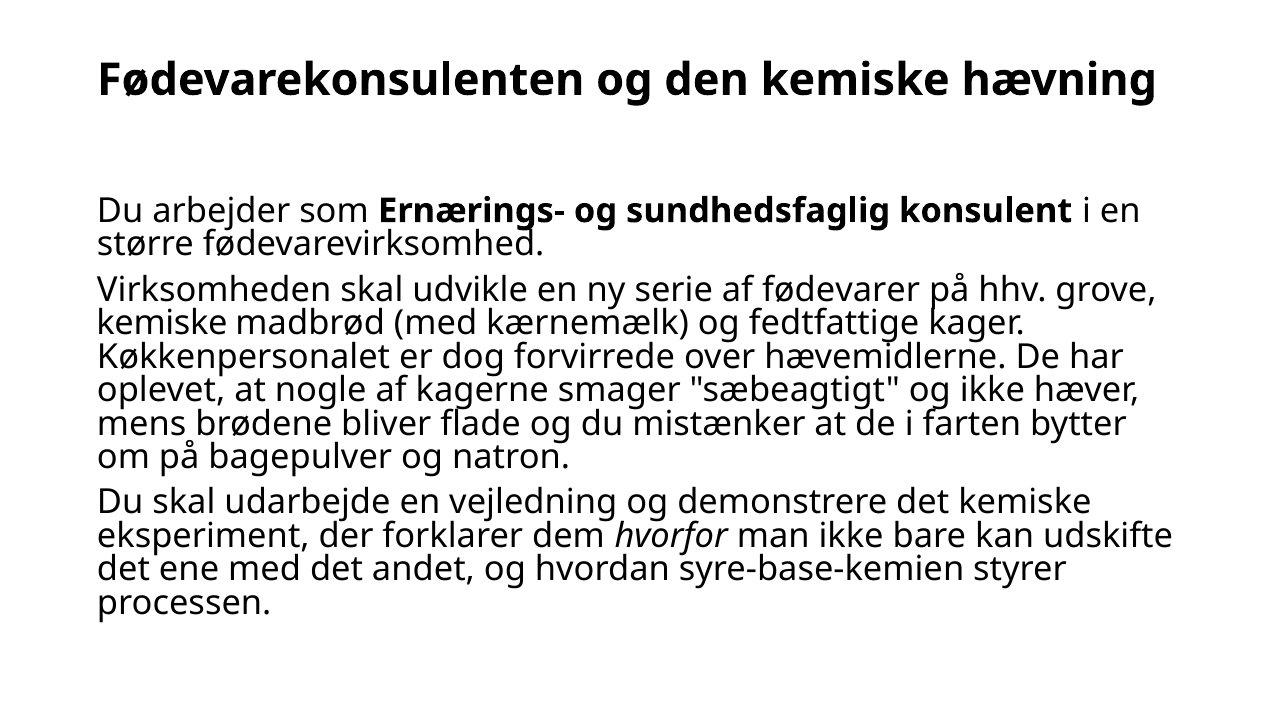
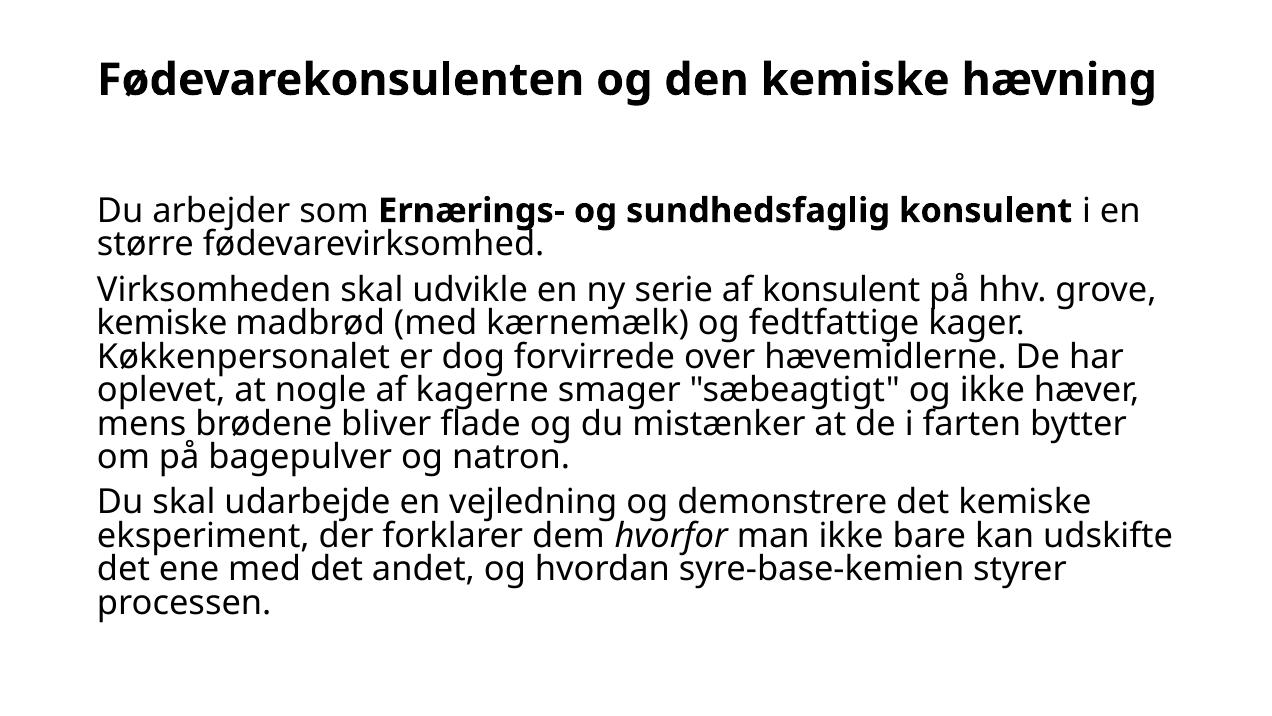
af fødevarer: fødevarer -> konsulent
